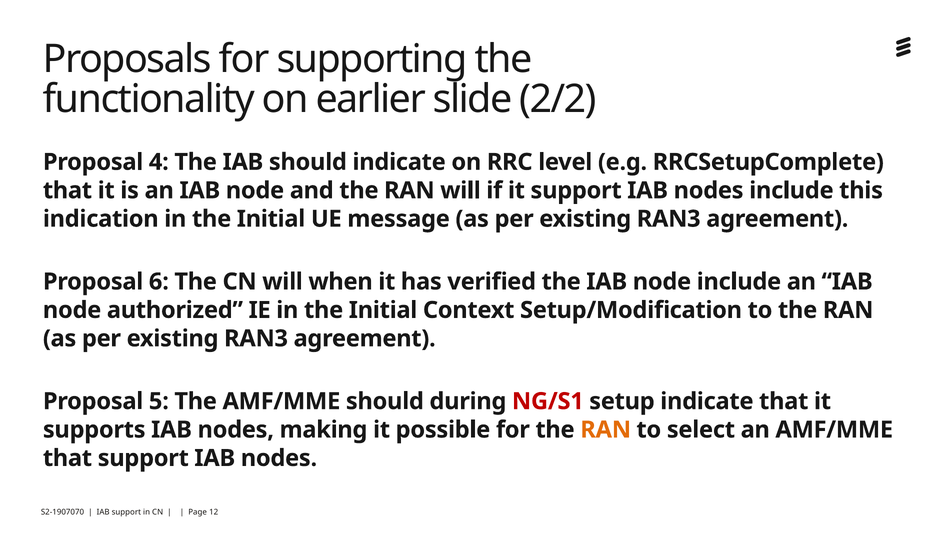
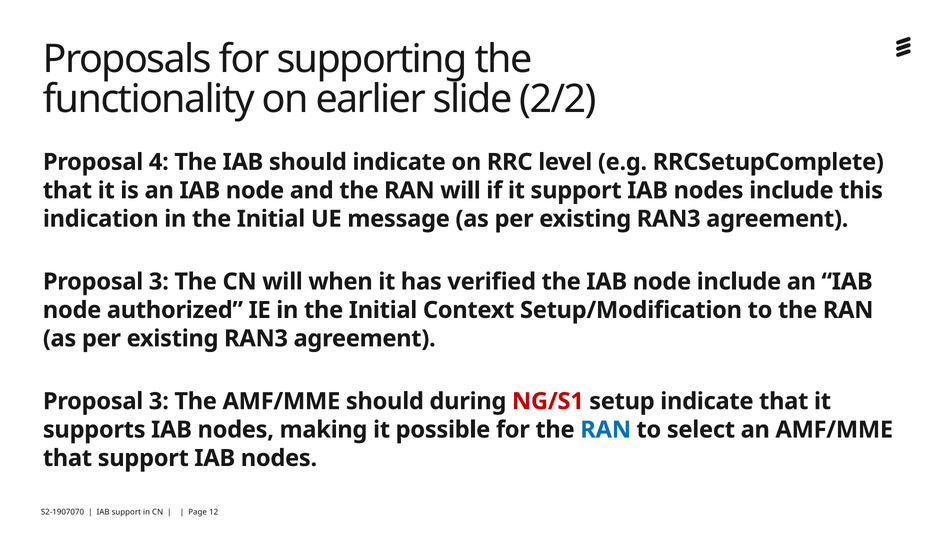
6 at (159, 282): 6 -> 3
5 at (159, 402): 5 -> 3
RAN at (606, 430) colour: orange -> blue
